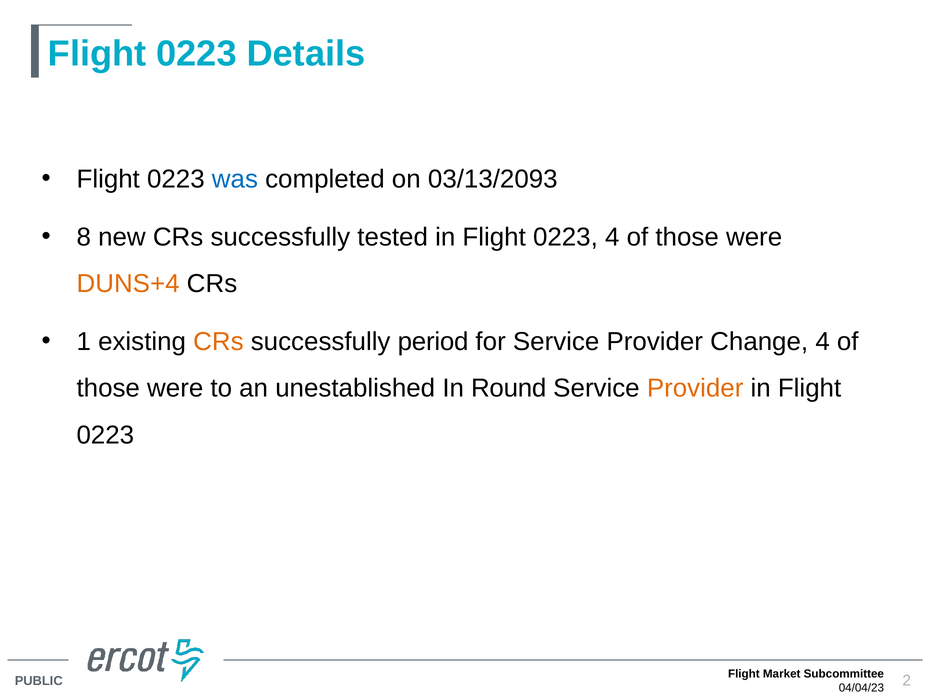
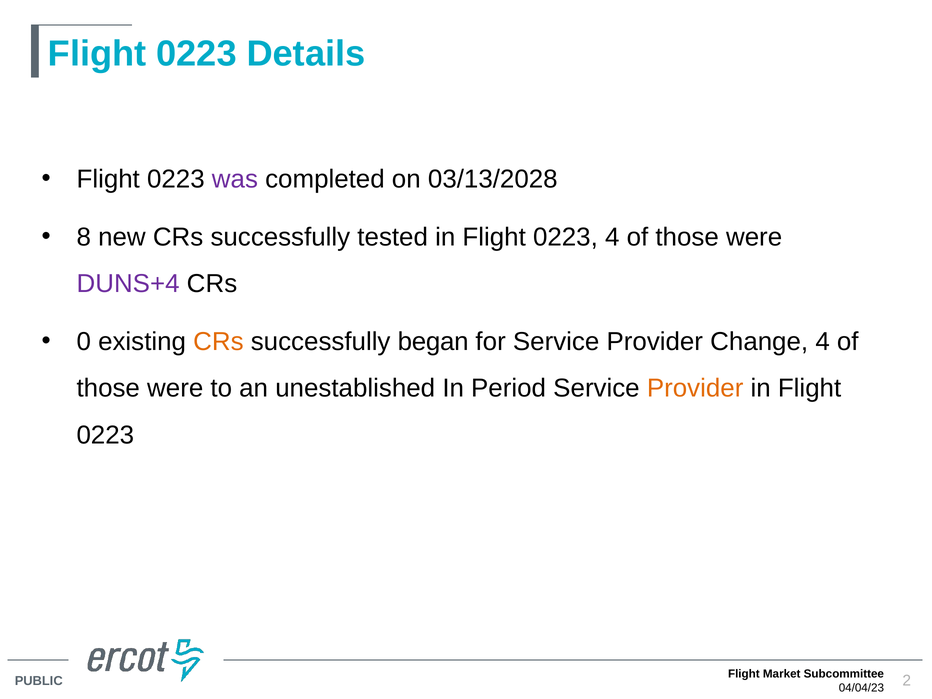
was colour: blue -> purple
03/13/2093: 03/13/2093 -> 03/13/2028
DUNS+4 colour: orange -> purple
1: 1 -> 0
period: period -> began
Round: Round -> Period
